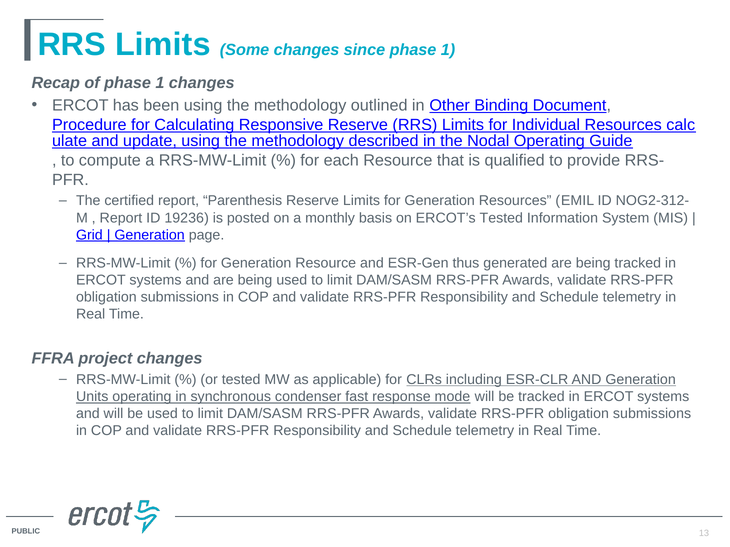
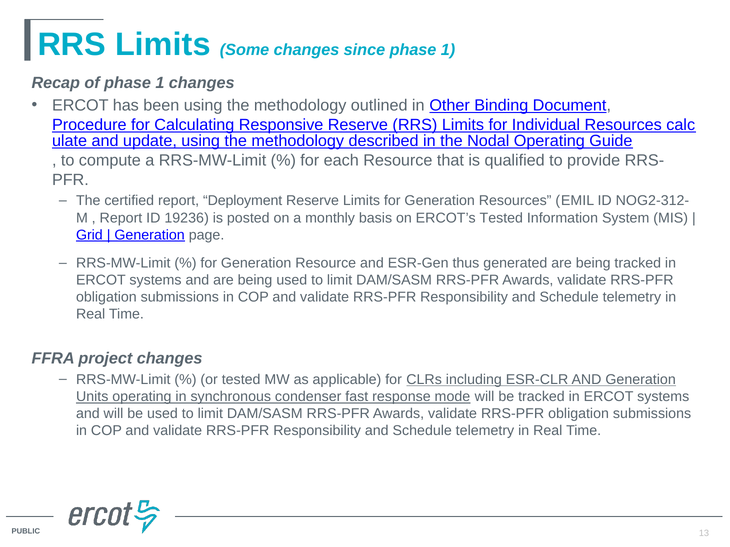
Parenthesis: Parenthesis -> Deployment
